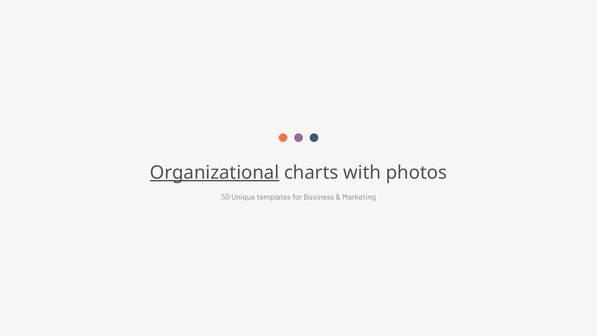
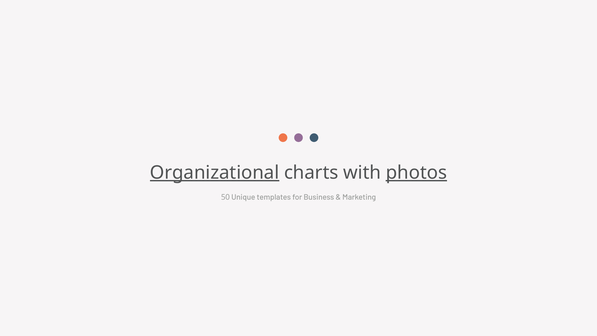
photos underline: none -> present
